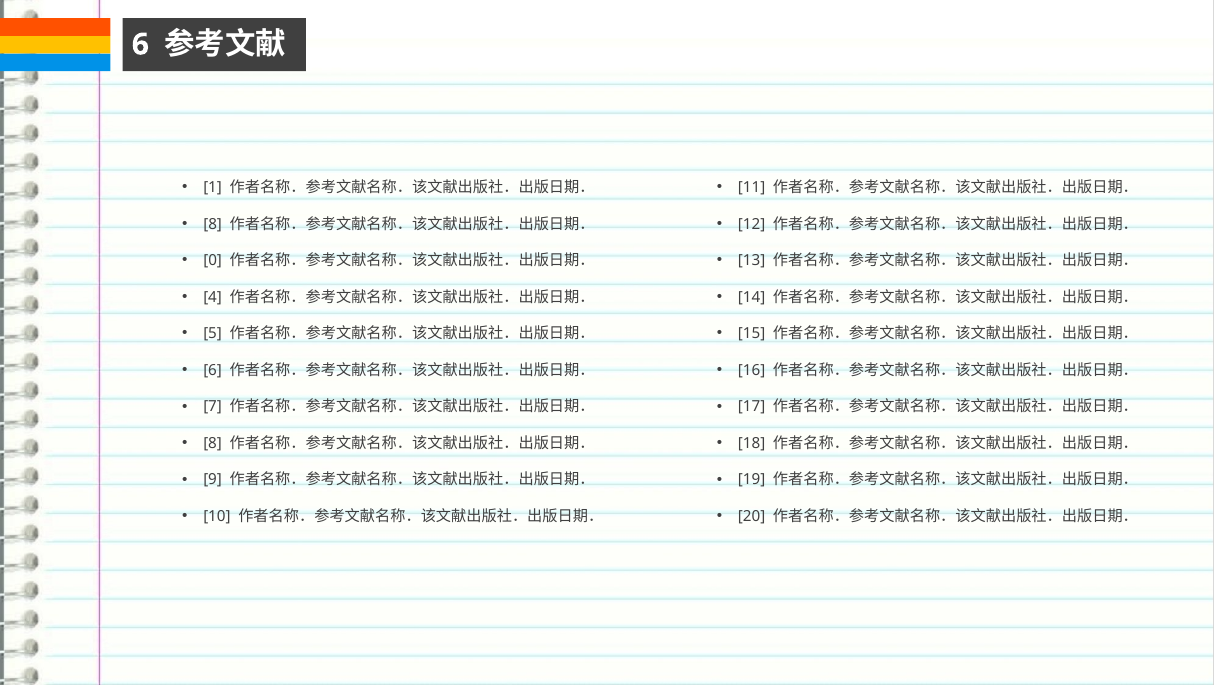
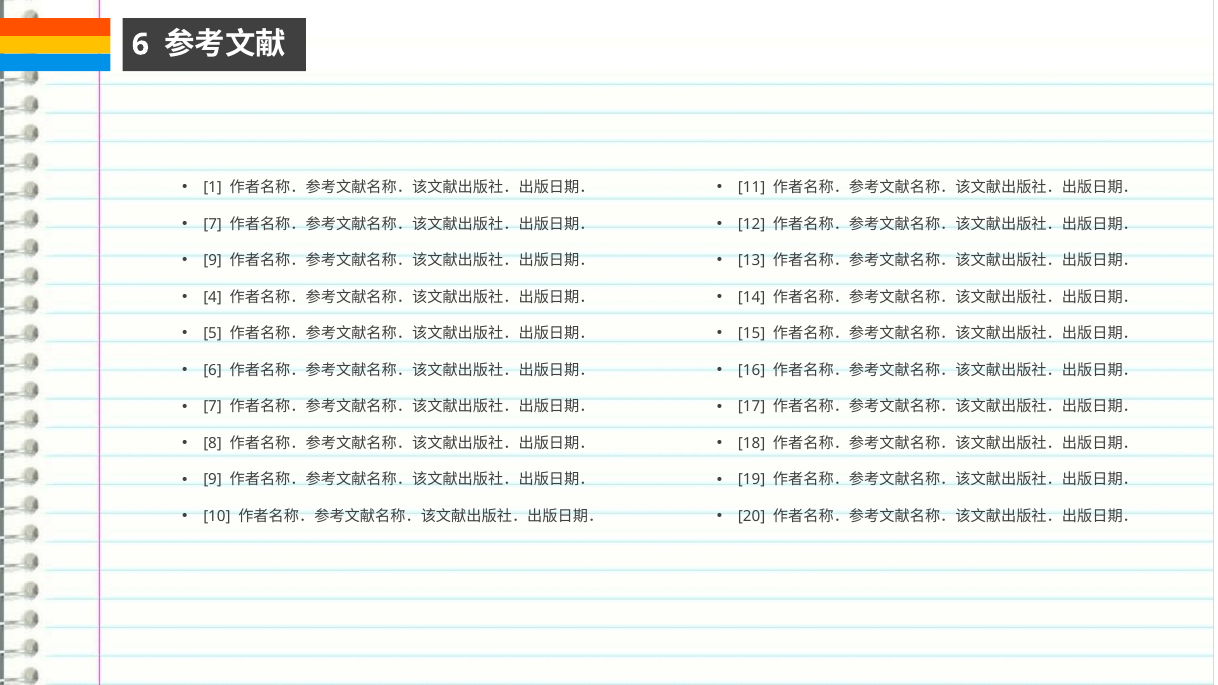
8 at (213, 224): 8 -> 7
0 at (213, 261): 0 -> 9
